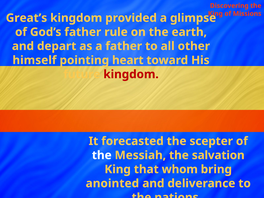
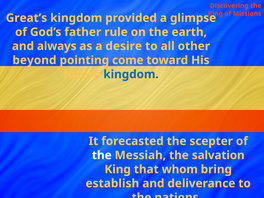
depart: depart -> always
a father: father -> desire
himself: himself -> beyond
heart: heart -> come
kingdom at (131, 74) colour: red -> blue
anointed: anointed -> establish
